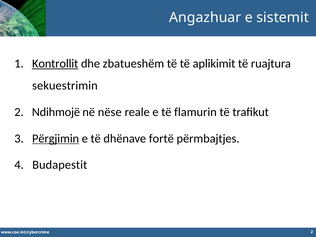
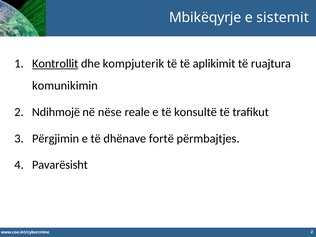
Angazhuar: Angazhuar -> Mbikëqyrje
zbatueshëm: zbatueshëm -> kompjuterik
sekuestrimin: sekuestrimin -> komunikimin
flamurin: flamurin -> konsultë
Përgjimin underline: present -> none
Budapestit: Budapestit -> Pavarësisht
